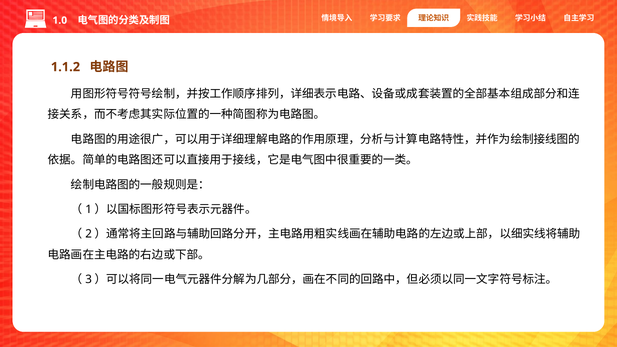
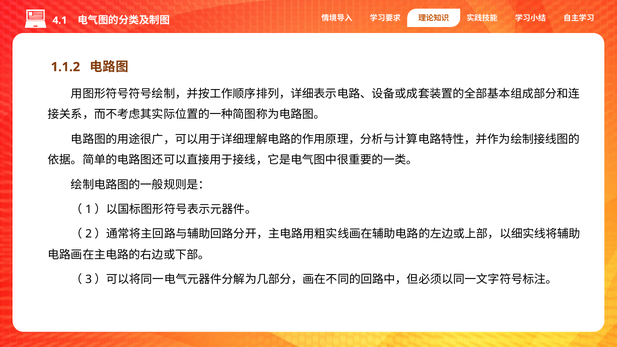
1.0: 1.0 -> 4.1
